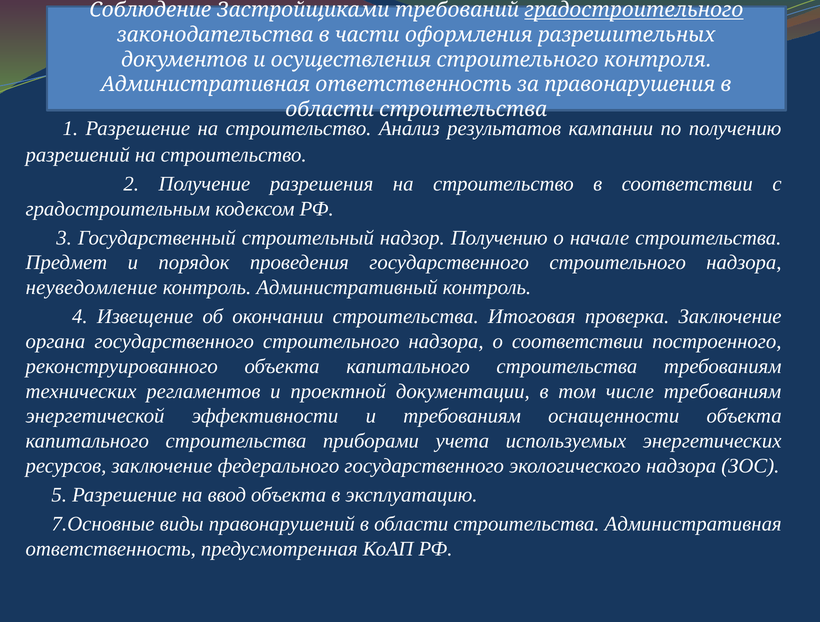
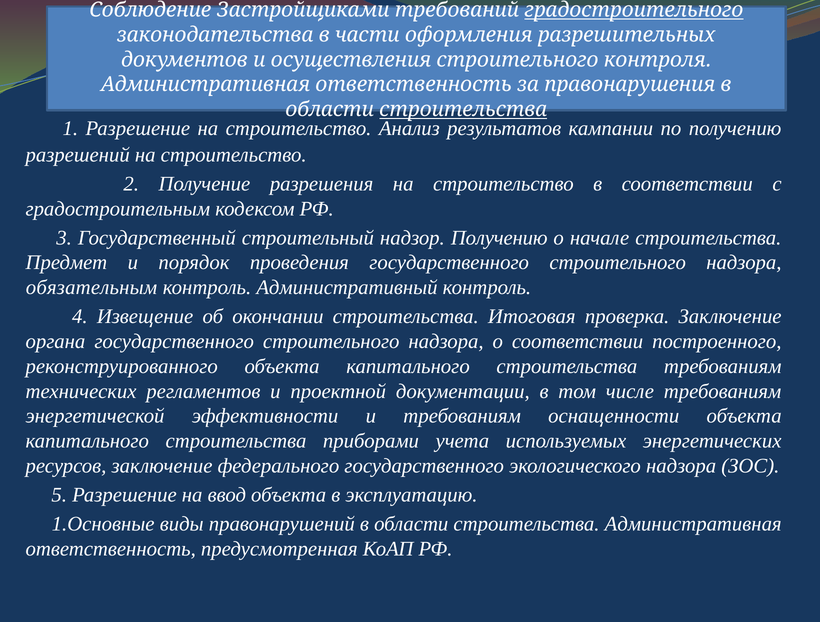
строительства at (463, 110) underline: none -> present
неуведомление: неуведомление -> обязательным
7.Основные: 7.Основные -> 1.Основные
